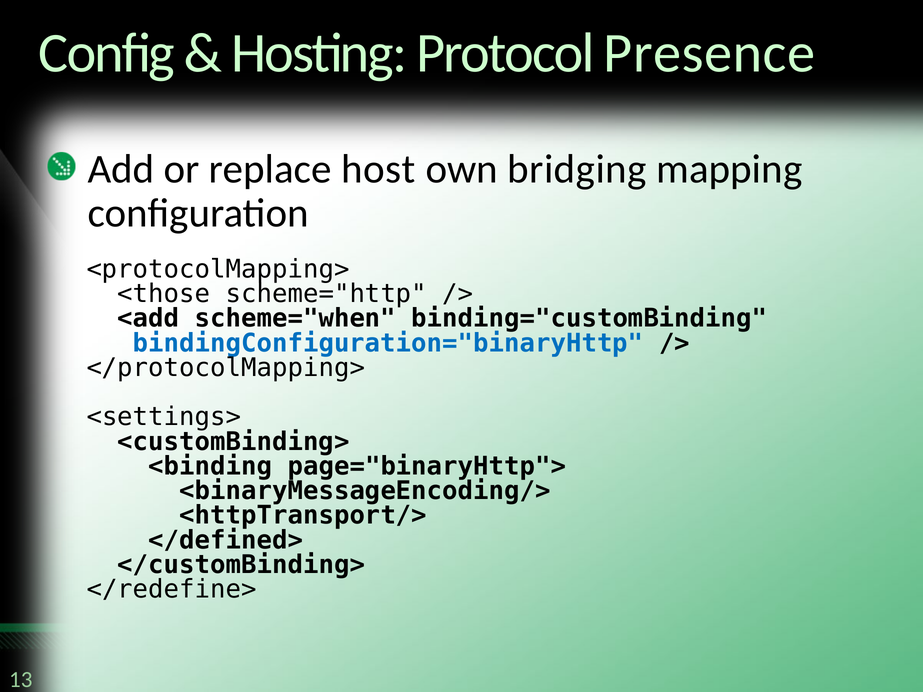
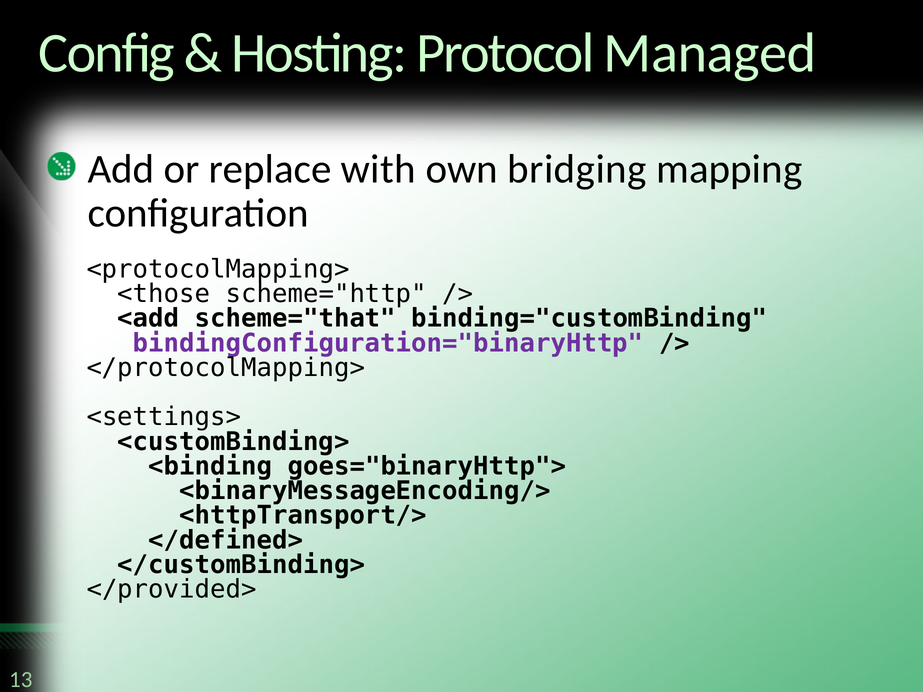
Presence: Presence -> Managed
host: host -> with
scheme="when: scheme="when -> scheme="that
bindingConfiguration="binaryHttp colour: blue -> purple
page="binaryHttp">: page="binaryHttp"> -> goes="binaryHttp">
</redefine>: </redefine> -> </provided>
